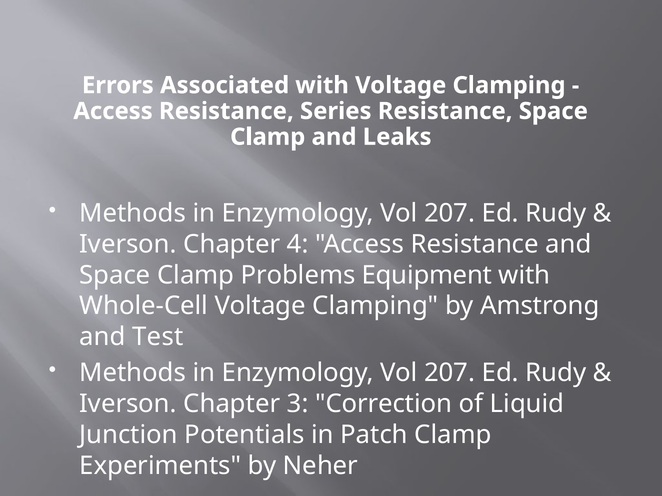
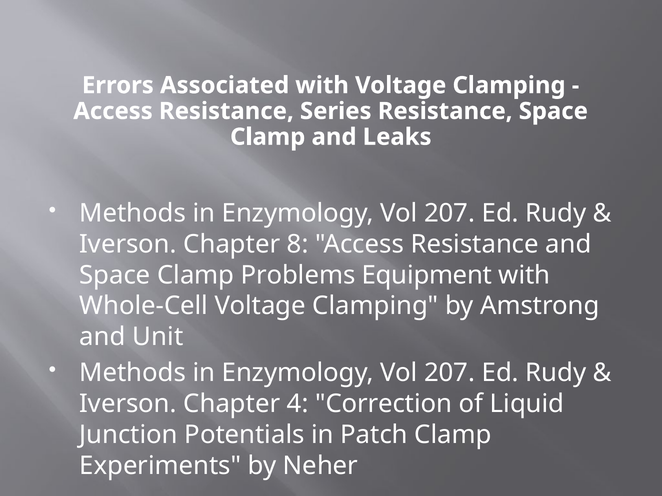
4: 4 -> 8
Test: Test -> Unit
3: 3 -> 4
